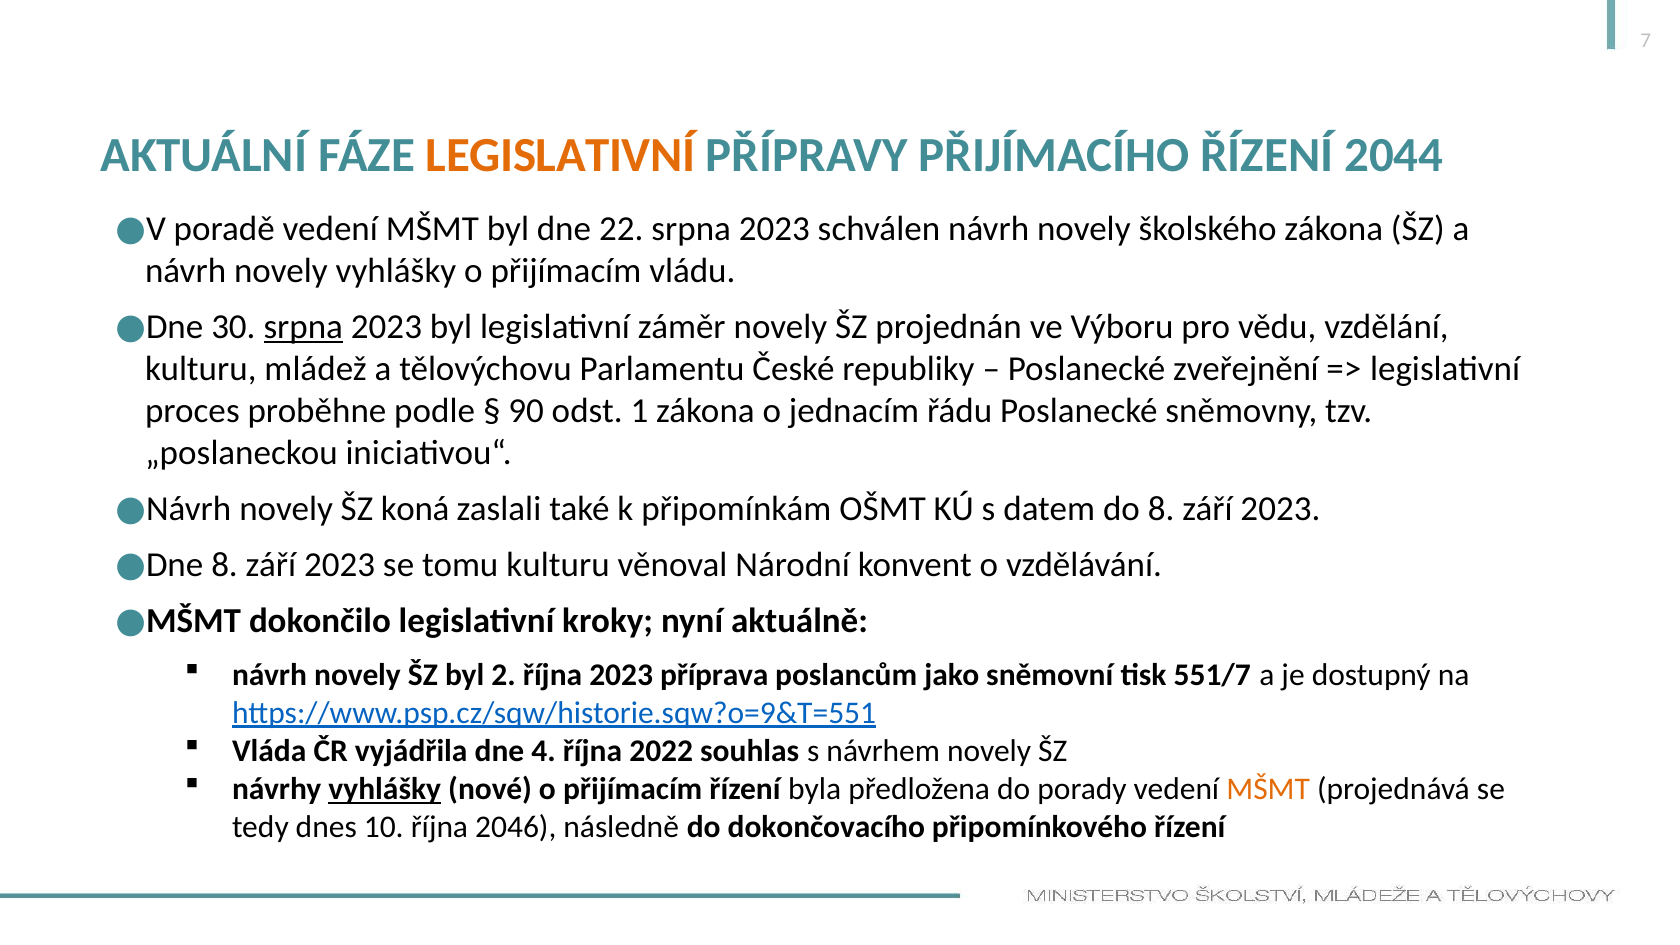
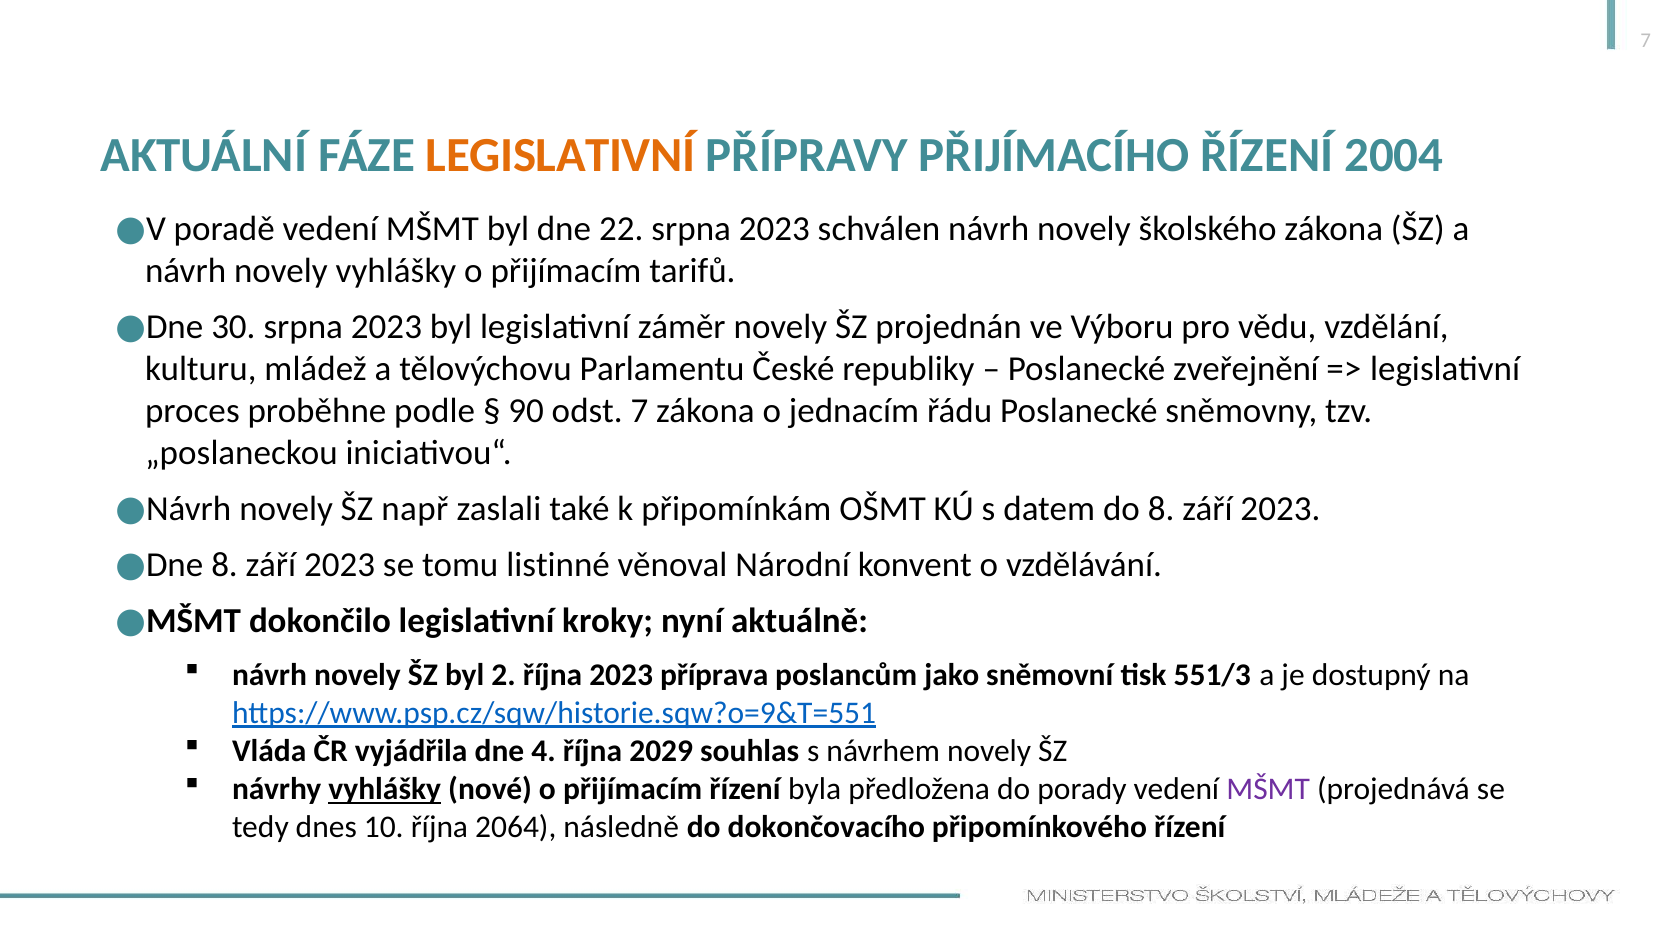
2044: 2044 -> 2004
vládu: vládu -> tarifů
srpna at (303, 327) underline: present -> none
odst 1: 1 -> 7
koná: koná -> např
tomu kulturu: kulturu -> listinné
551/7: 551/7 -> 551/3
2022: 2022 -> 2029
MŠMT at (1268, 789) colour: orange -> purple
2046: 2046 -> 2064
